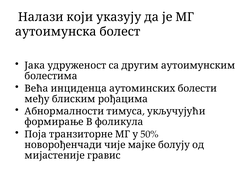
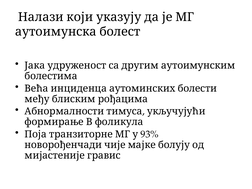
50%: 50% -> 93%
